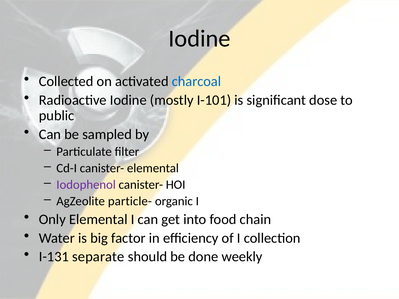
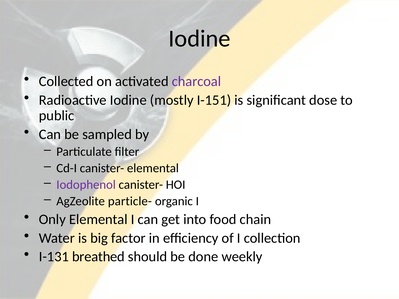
charcoal colour: blue -> purple
I-101: I-101 -> I-151
separate: separate -> breathed
